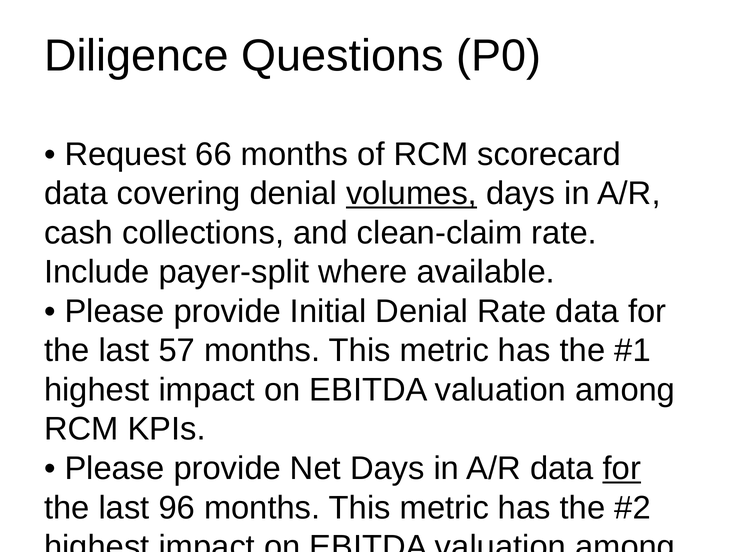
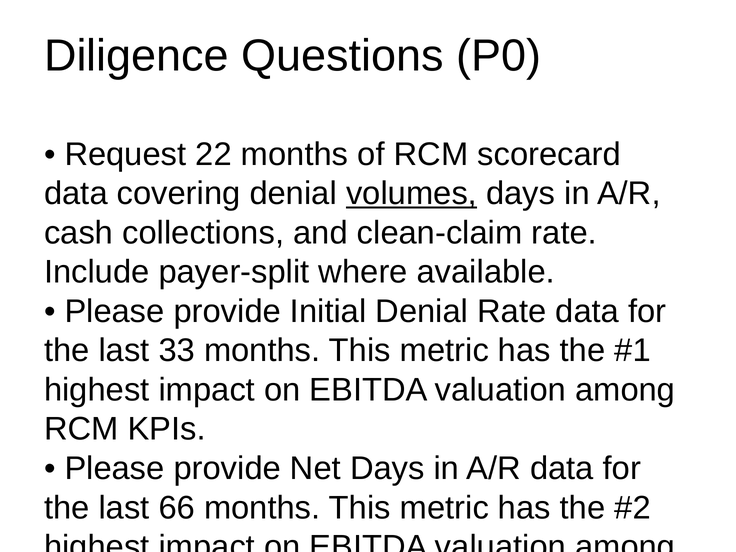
66: 66 -> 22
57: 57 -> 33
for at (622, 468) underline: present -> none
96: 96 -> 66
